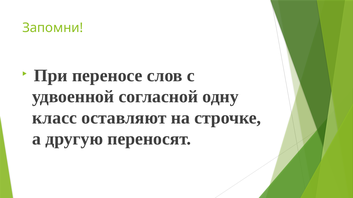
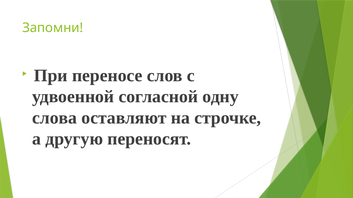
класс: класс -> слова
